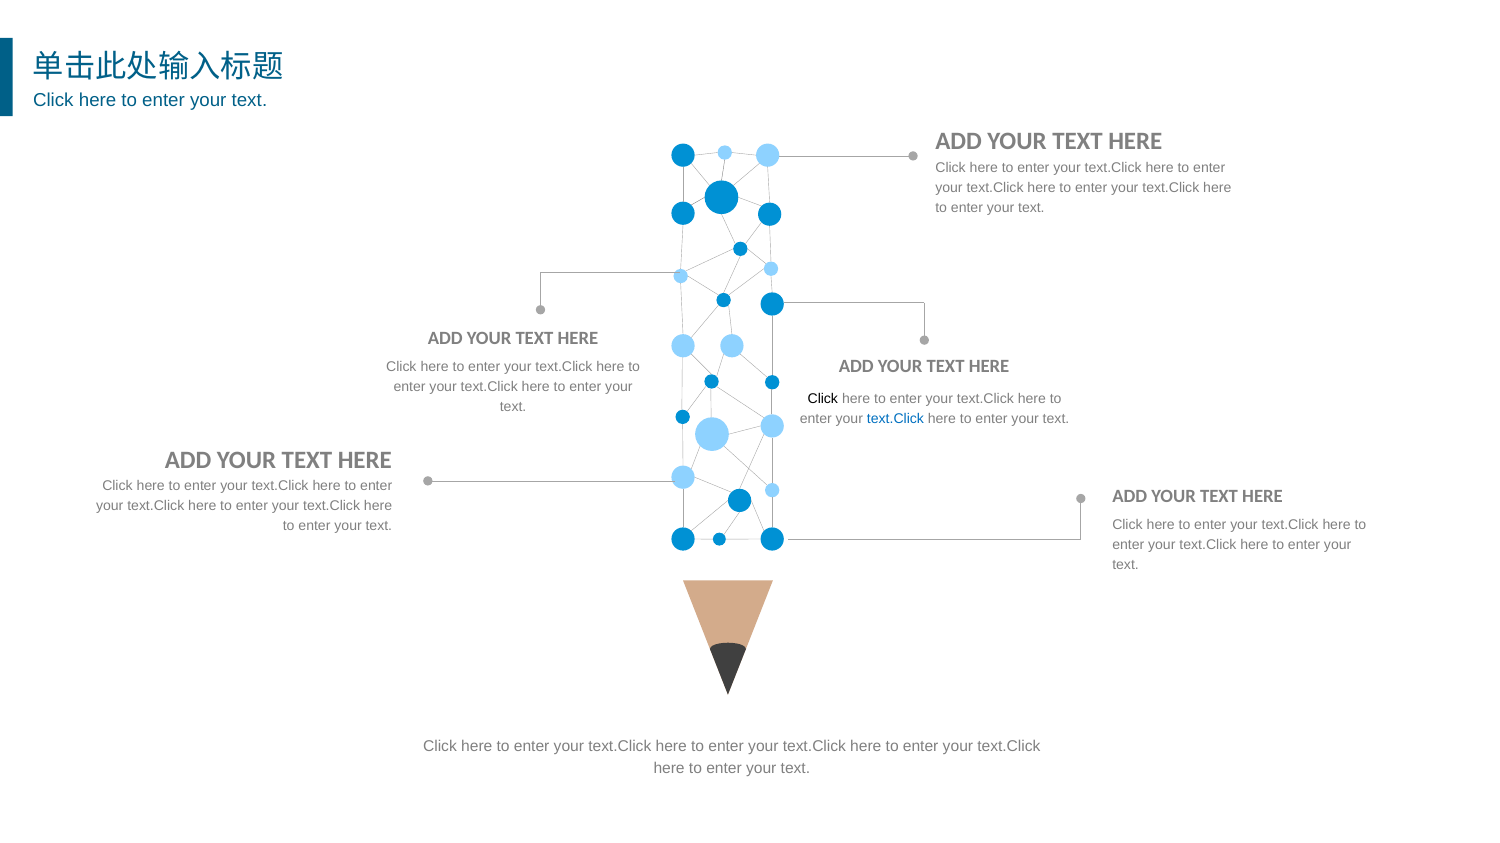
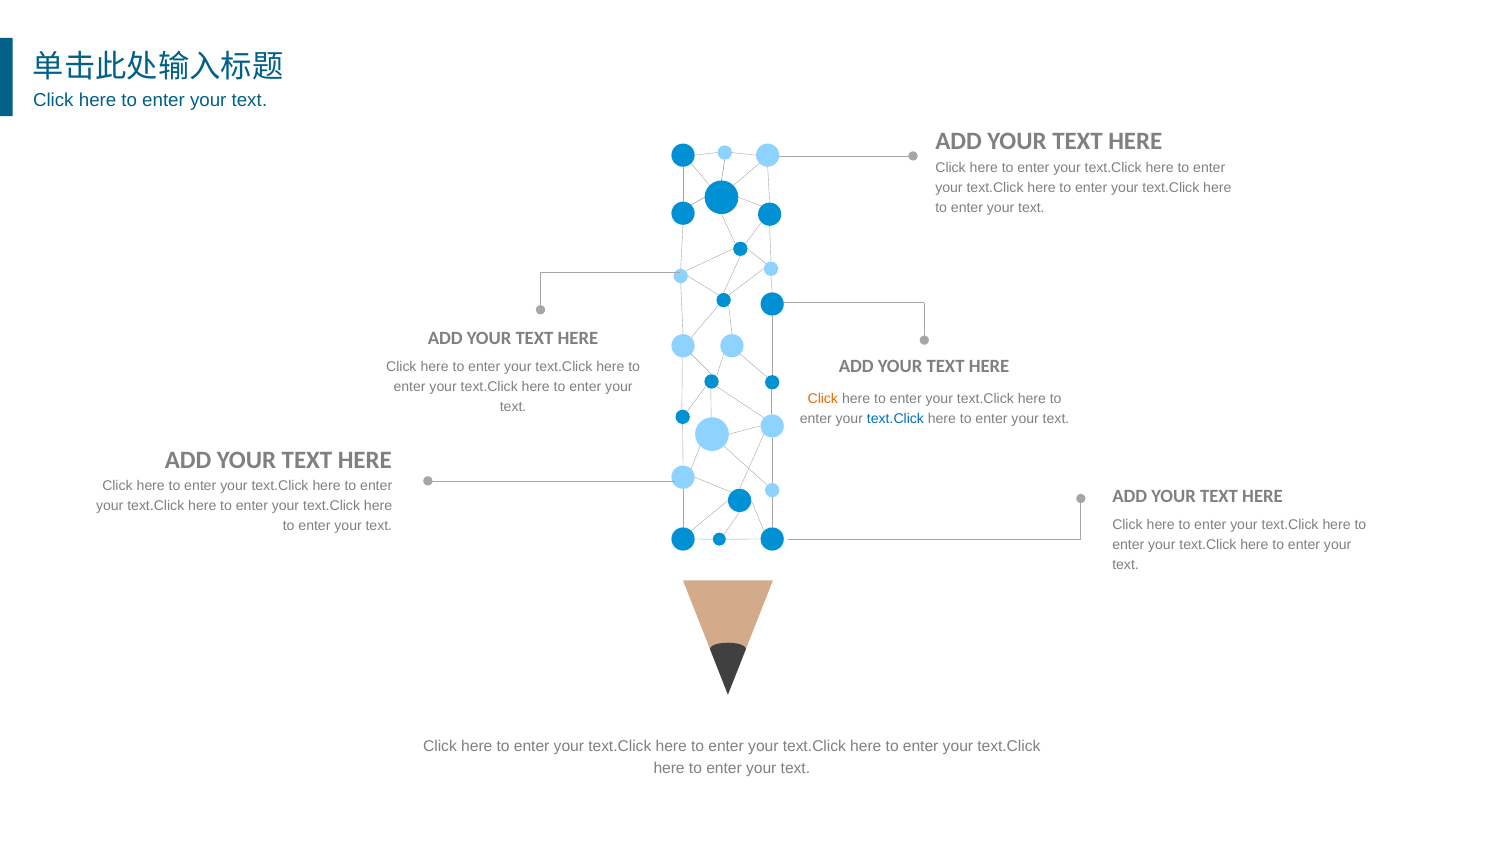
Click at (823, 399) colour: black -> orange
